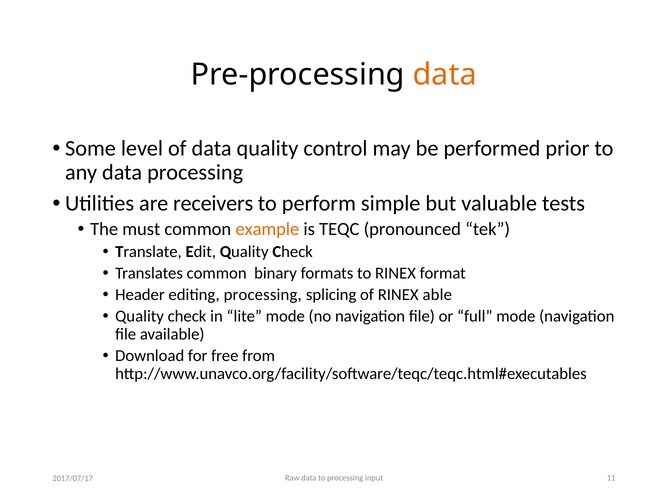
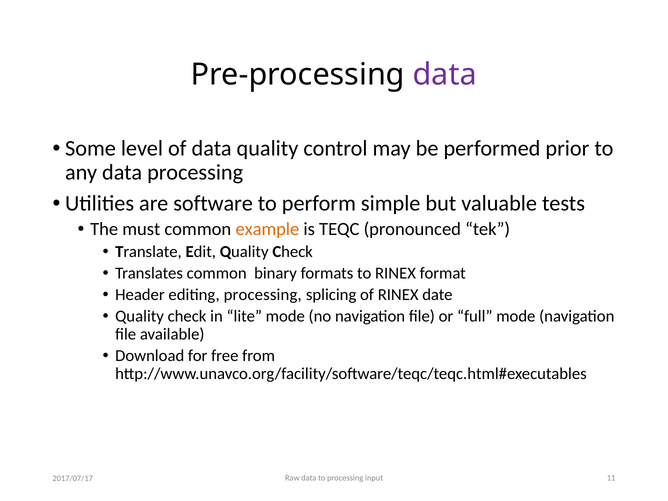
data at (445, 75) colour: orange -> purple
receivers: receivers -> software
able: able -> date
